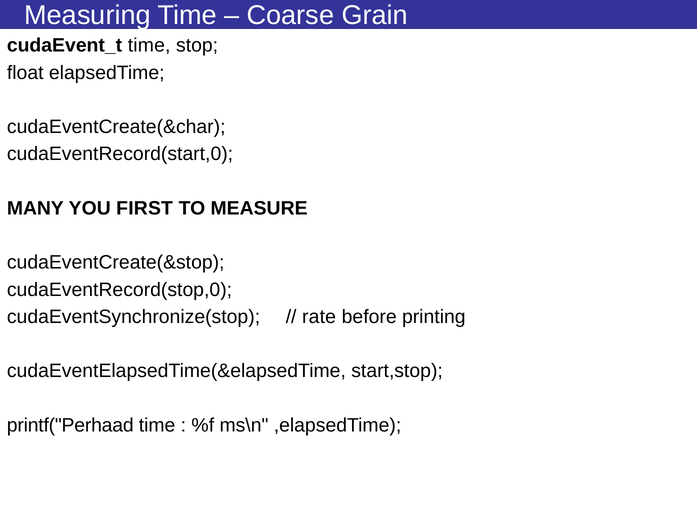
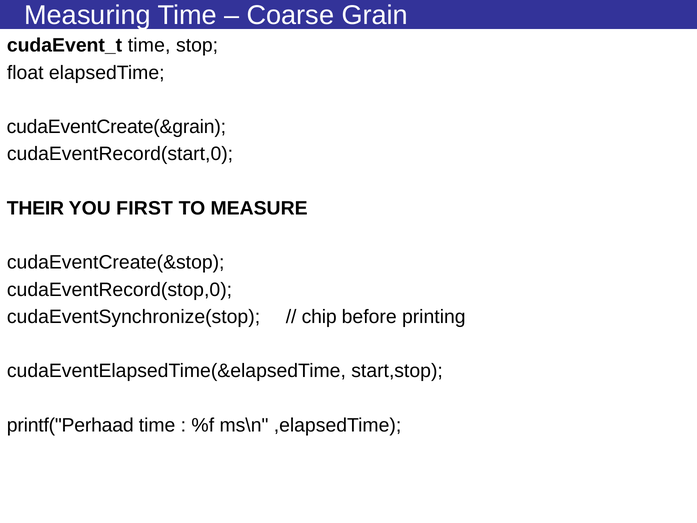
cudaEventCreate(&char: cudaEventCreate(&char -> cudaEventCreate(&grain
MANY: MANY -> THEIR
rate: rate -> chip
